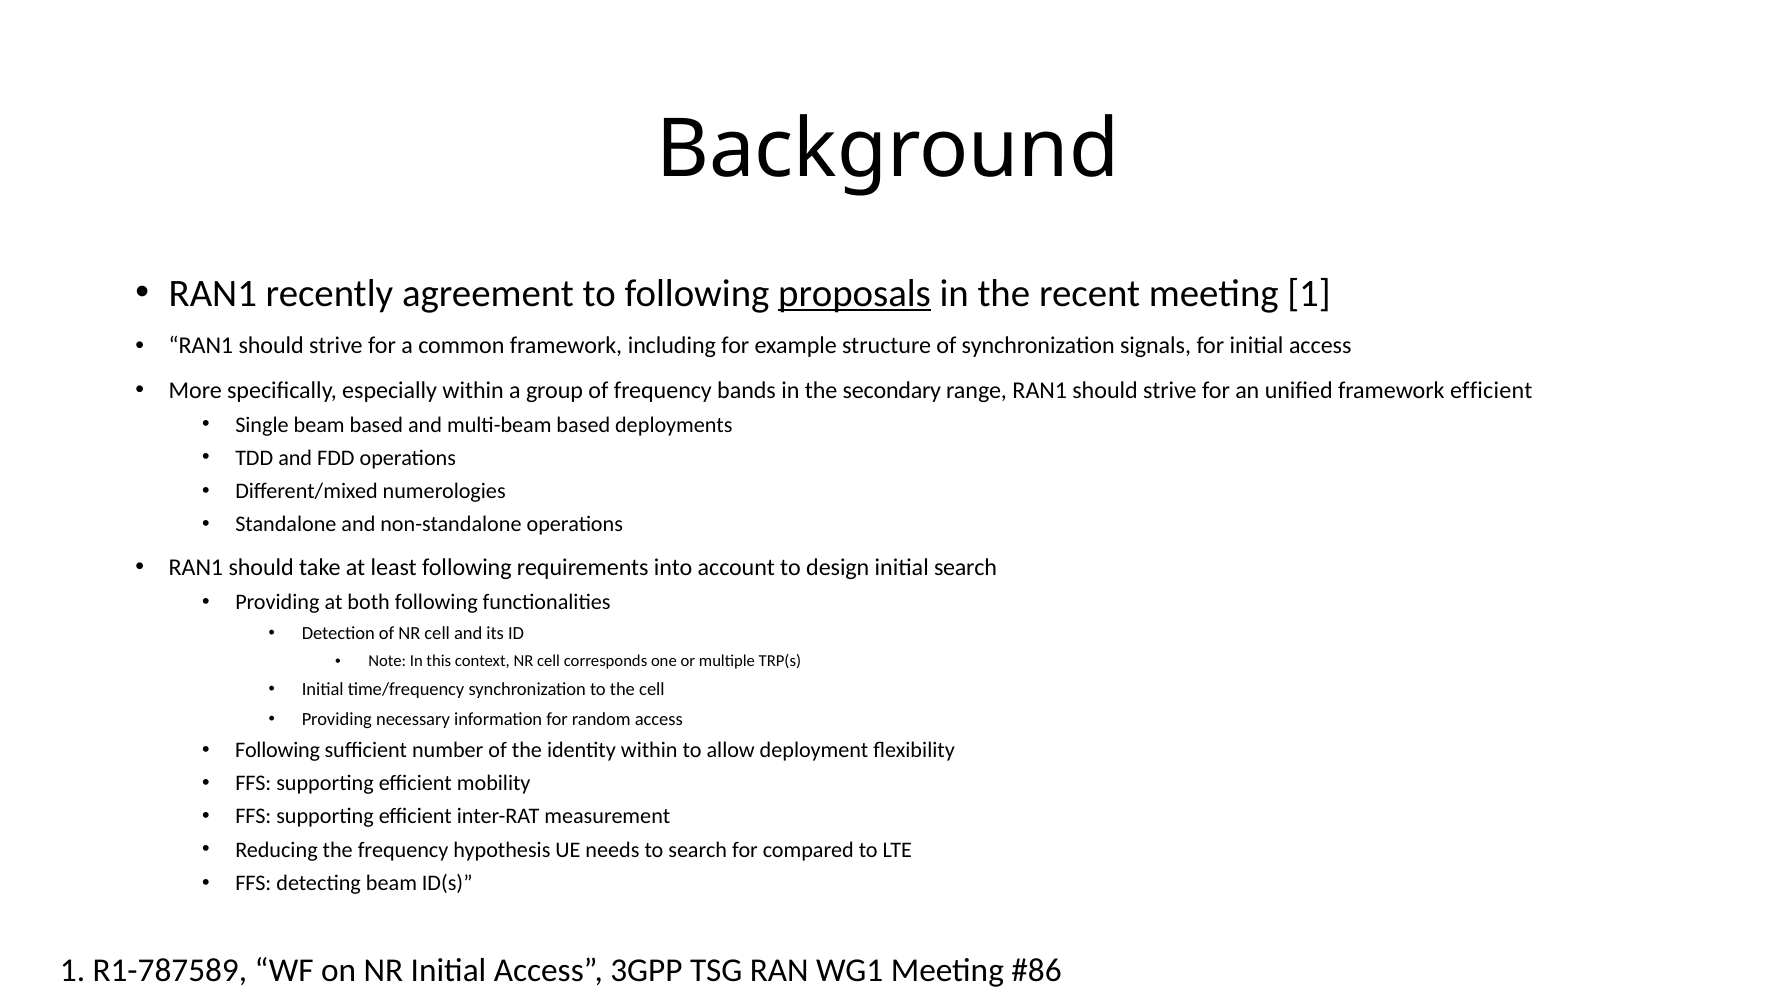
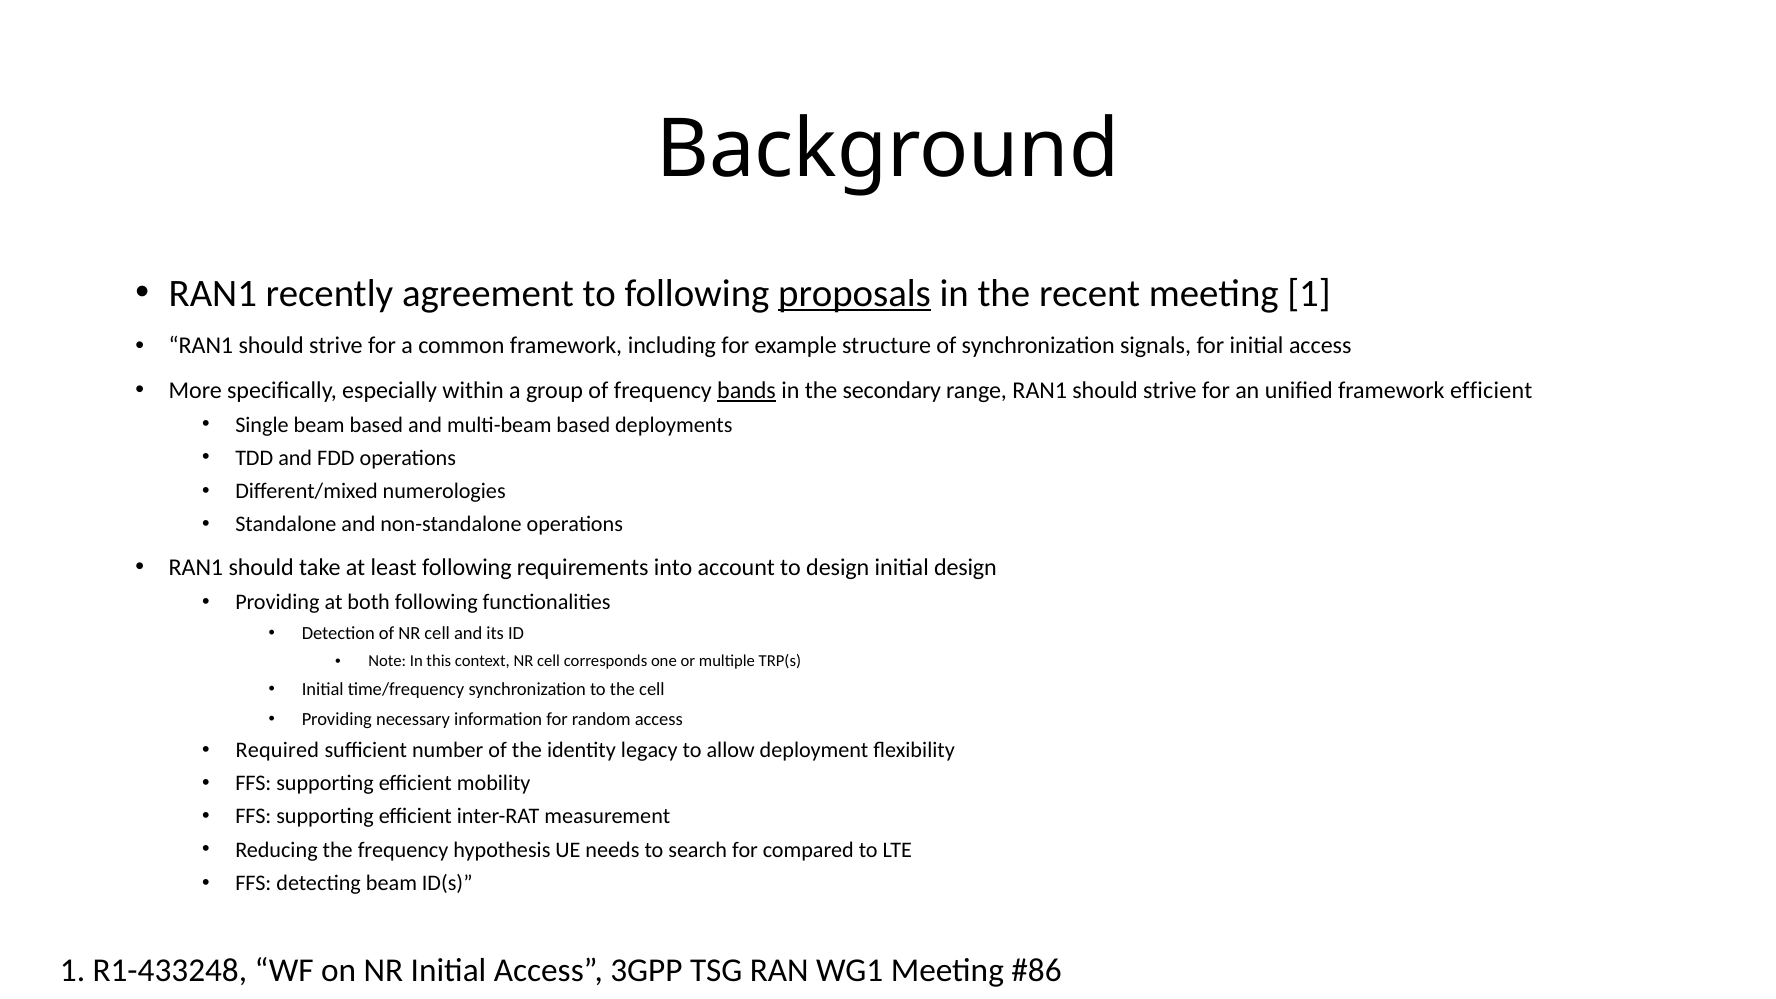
bands underline: none -> present
initial search: search -> design
Following at (278, 750): Following -> Required
identity within: within -> legacy
R1-787589: R1-787589 -> R1-433248
